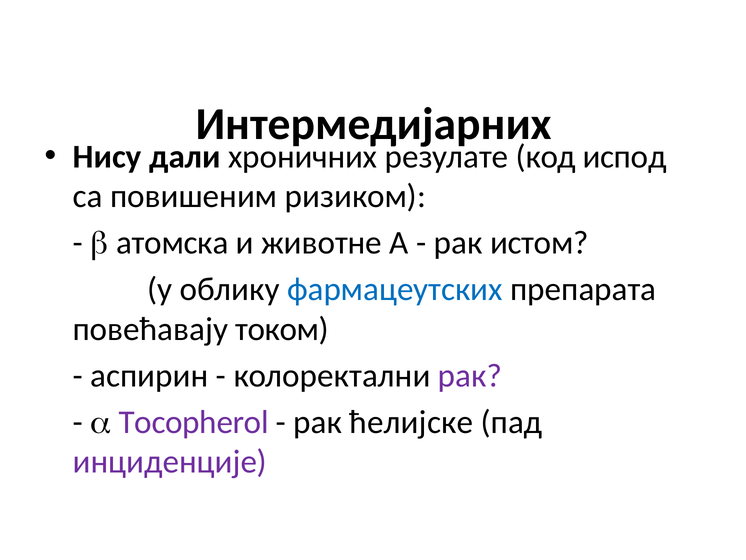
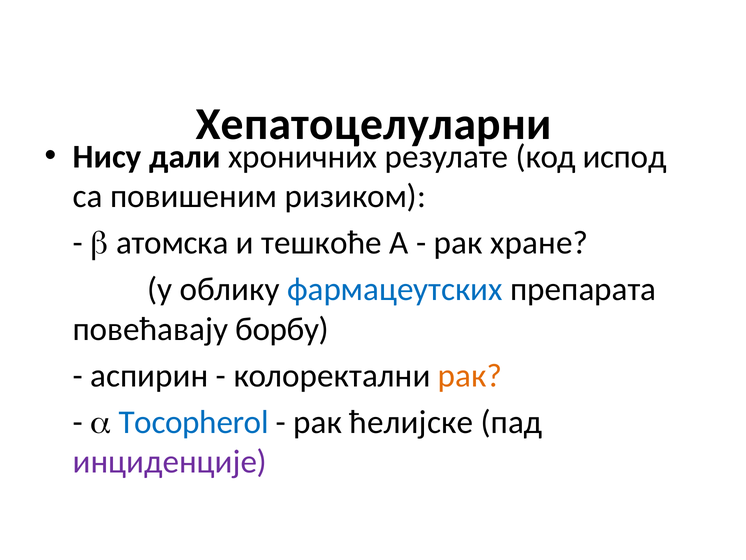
Интермедијарних: Интермедијарних -> Хепатоцелуларни
животне: животне -> тешкоће
истом: истом -> хране
током: током -> борбу
рак at (470, 375) colour: purple -> orange
Tocopherol colour: purple -> blue
